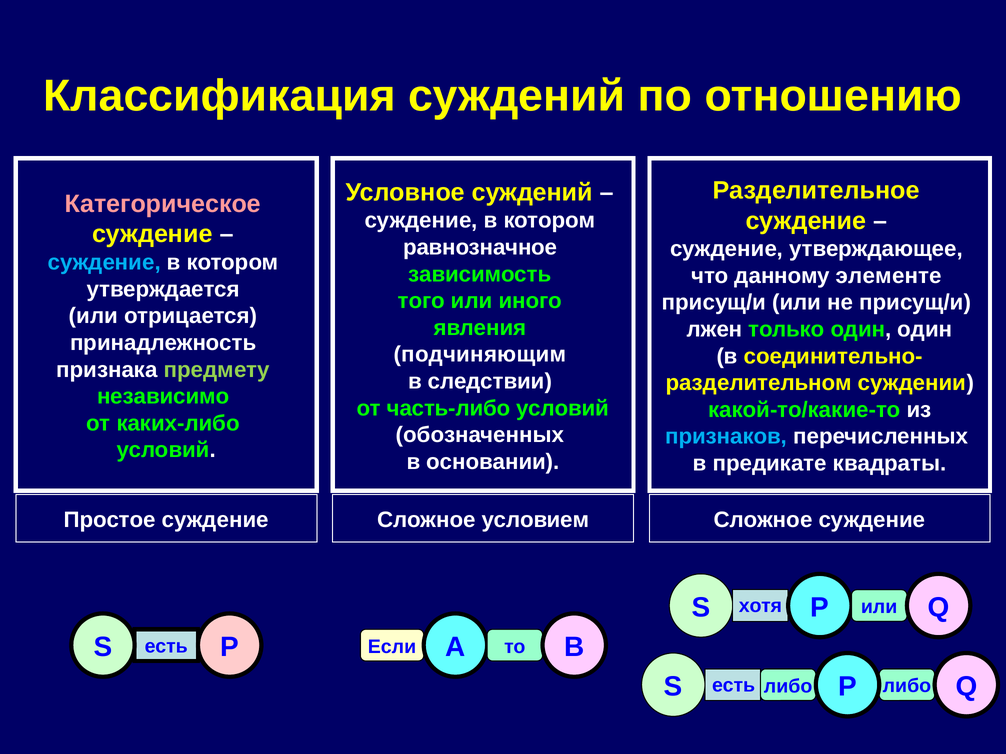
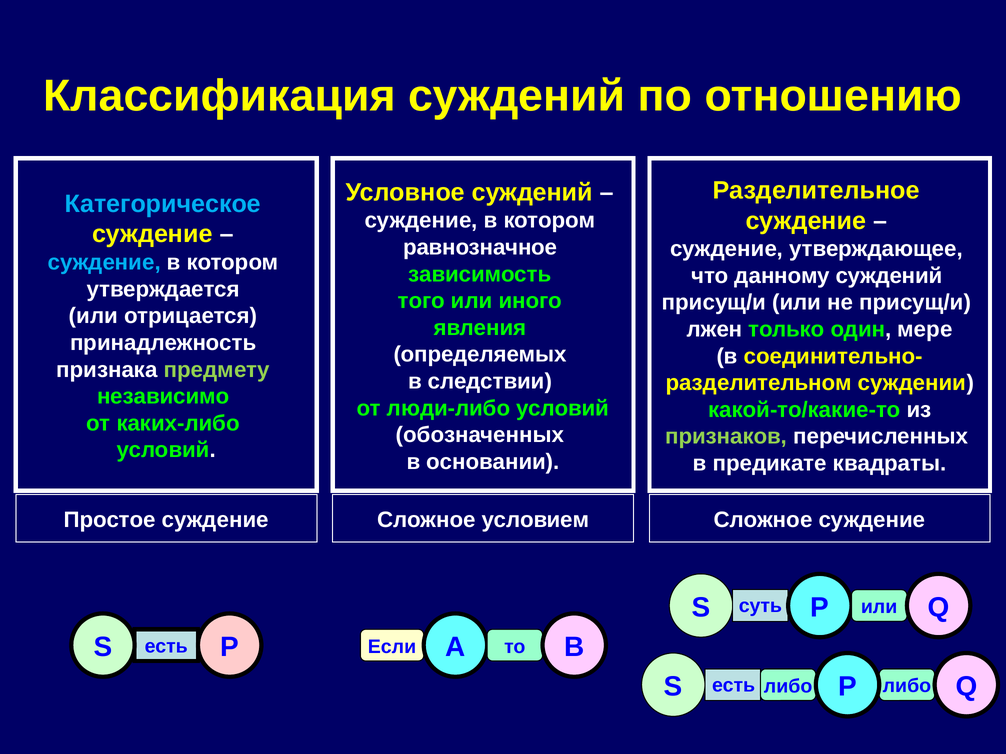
Категорическое colour: pink -> light blue
данному элементе: элементе -> суждений
один один: один -> мере
подчиняющим: подчиняющим -> определяемых
часть-либо: часть-либо -> люди-либо
признаков colour: light blue -> light green
хотя: хотя -> суть
